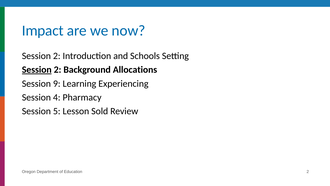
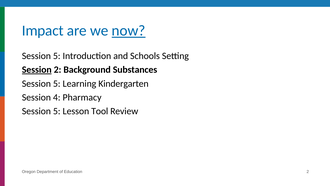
now underline: none -> present
2 at (57, 56): 2 -> 5
Allocations: Allocations -> Substances
9 at (57, 83): 9 -> 5
Experiencing: Experiencing -> Kindergarten
Sold: Sold -> Tool
